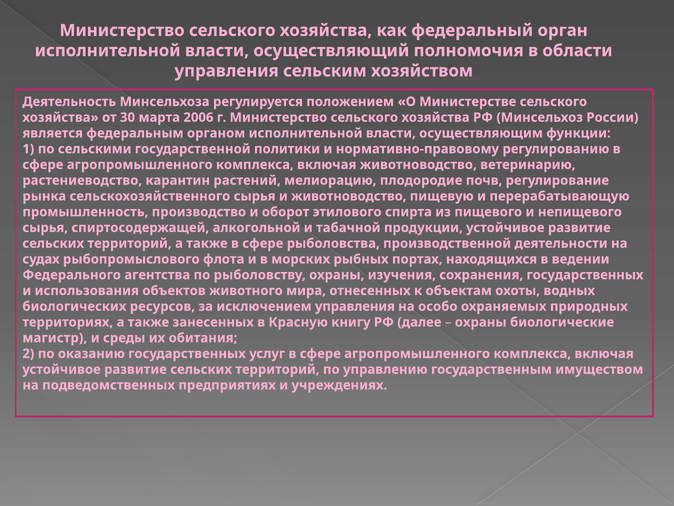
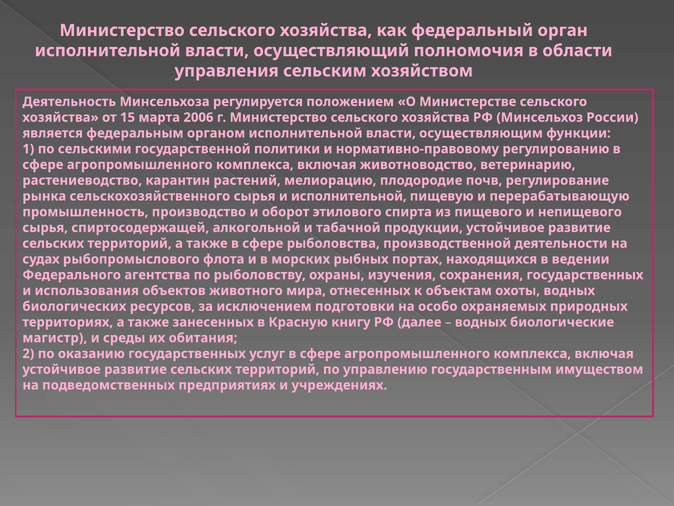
30: 30 -> 15
и животноводство: животноводство -> исполнительной
исключением управления: управления -> подготовки
охраны at (481, 322): охраны -> водных
